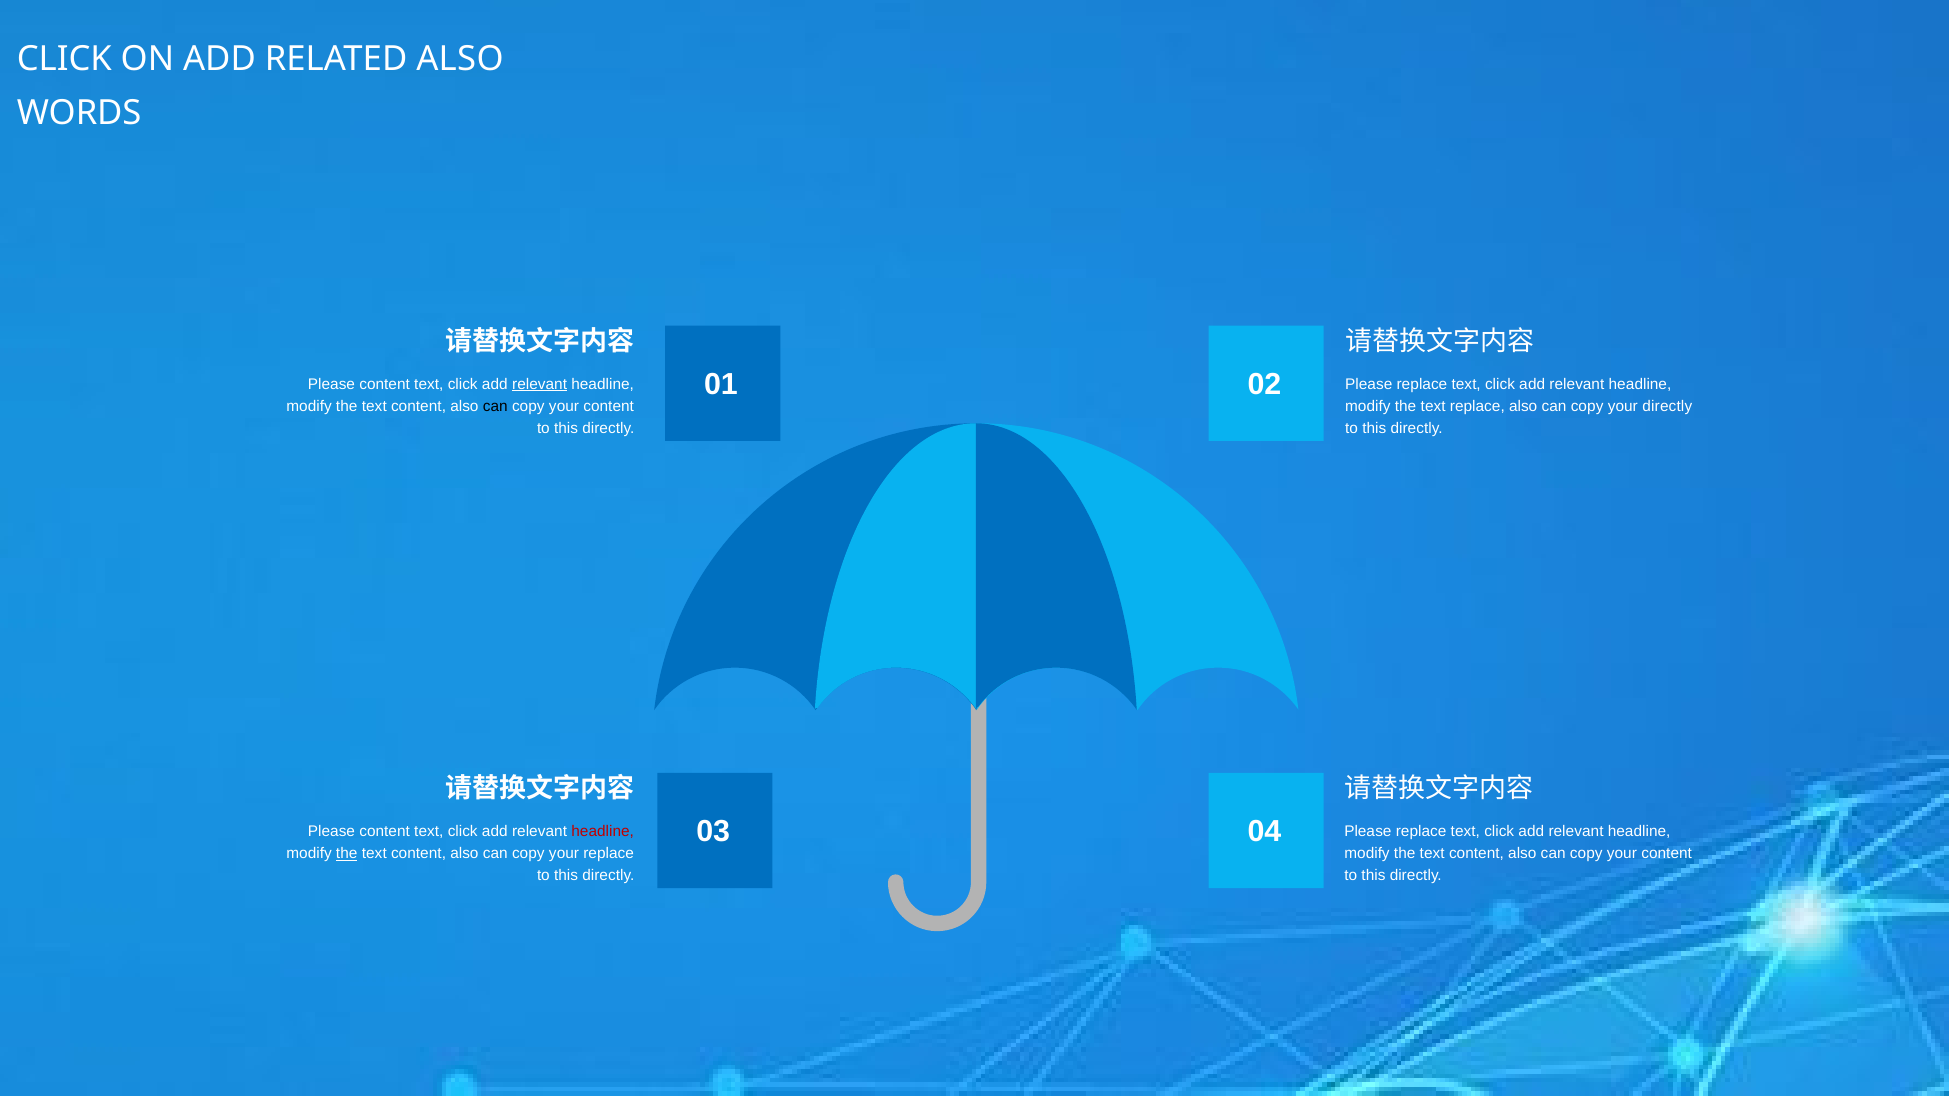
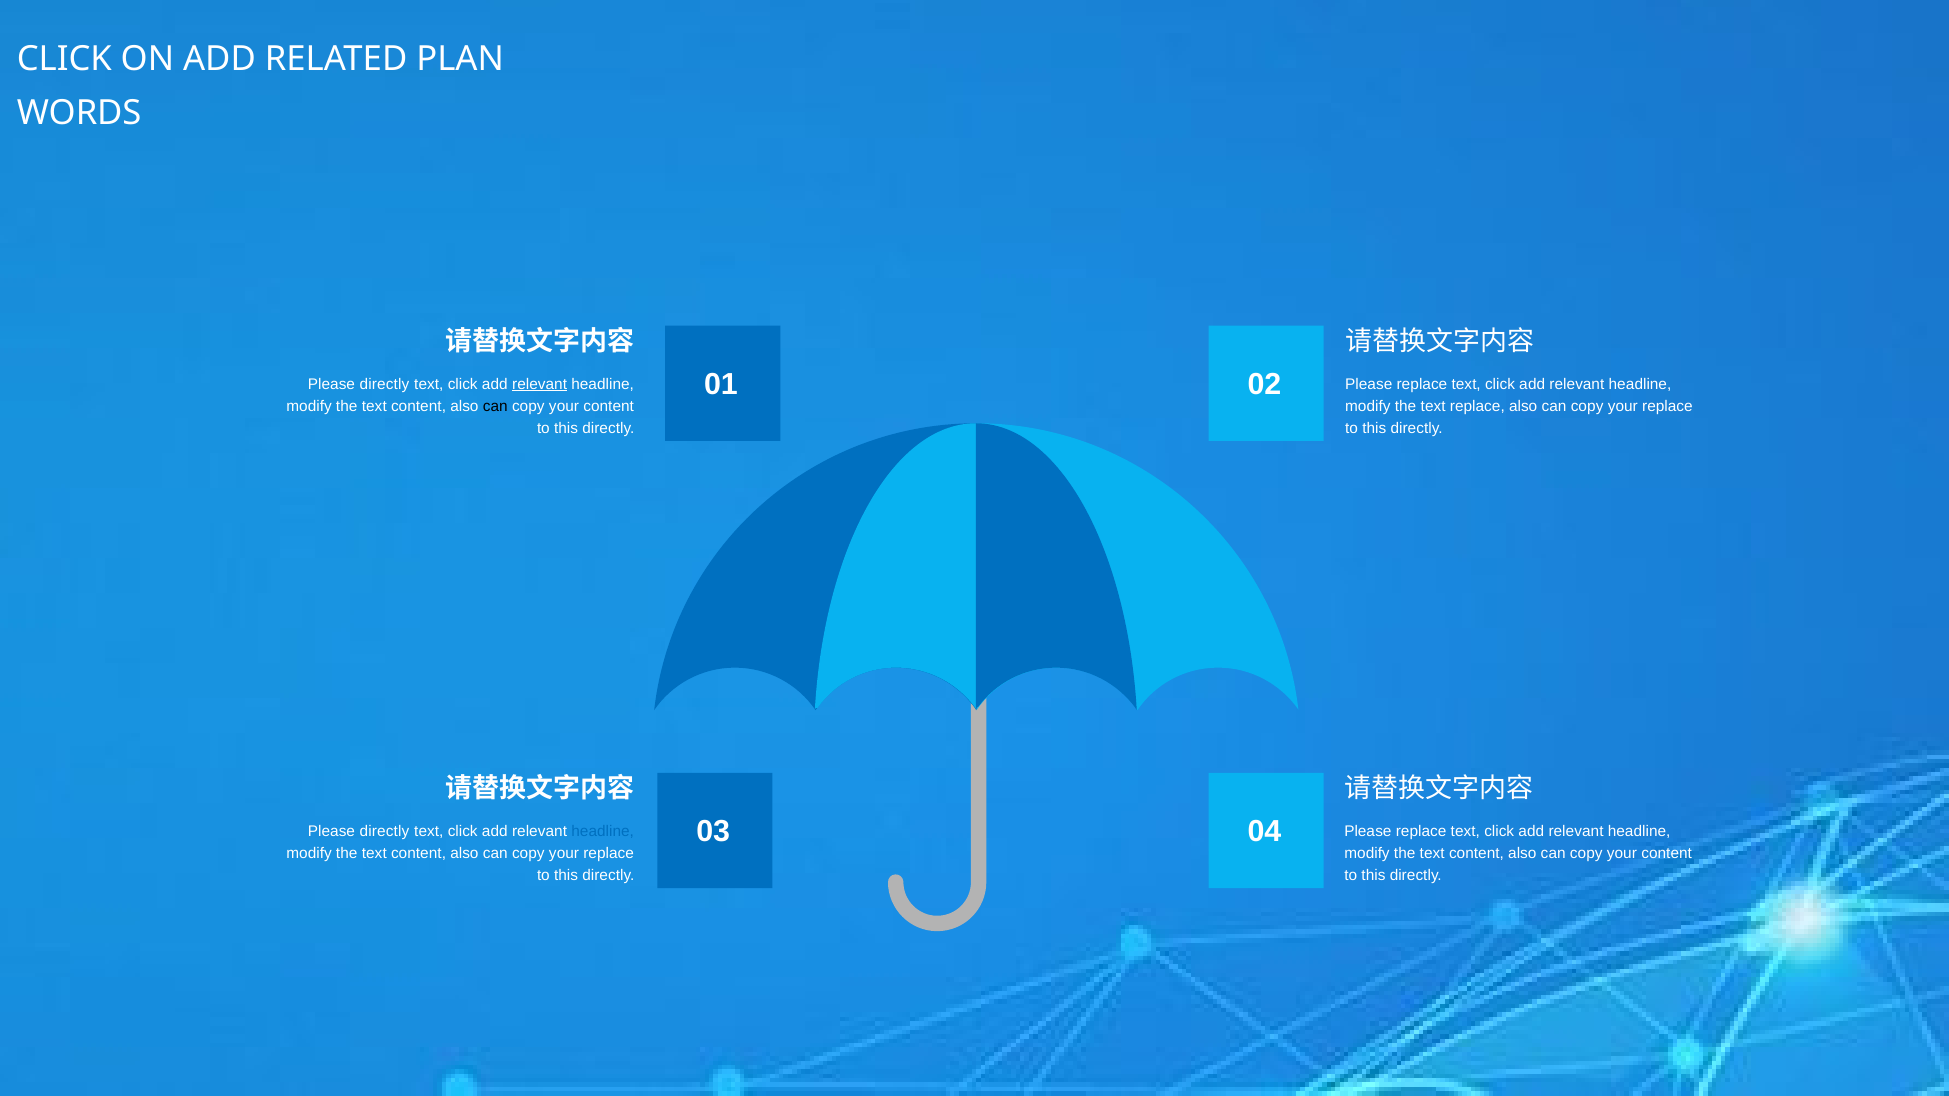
RELATED ALSO: ALSO -> PLAN
content at (385, 384): content -> directly
directly at (1667, 406): directly -> replace
content at (385, 832): content -> directly
headline at (603, 832) colour: red -> blue
the at (347, 854) underline: present -> none
